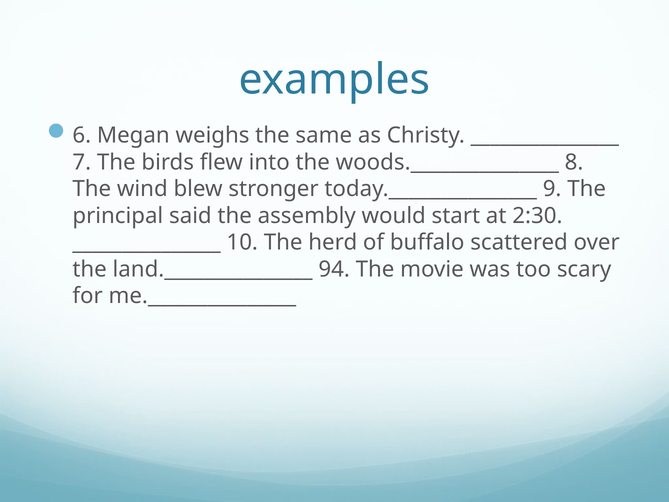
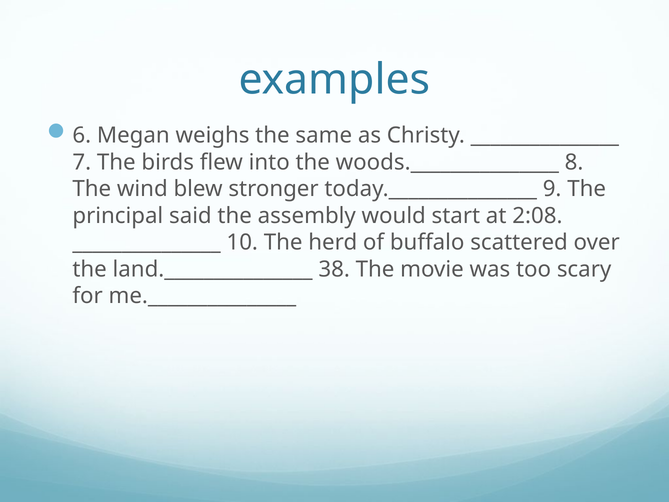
2:30: 2:30 -> 2:08
94: 94 -> 38
